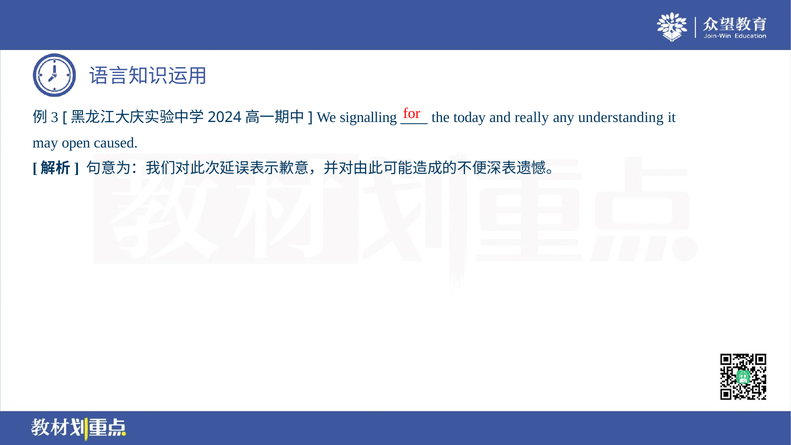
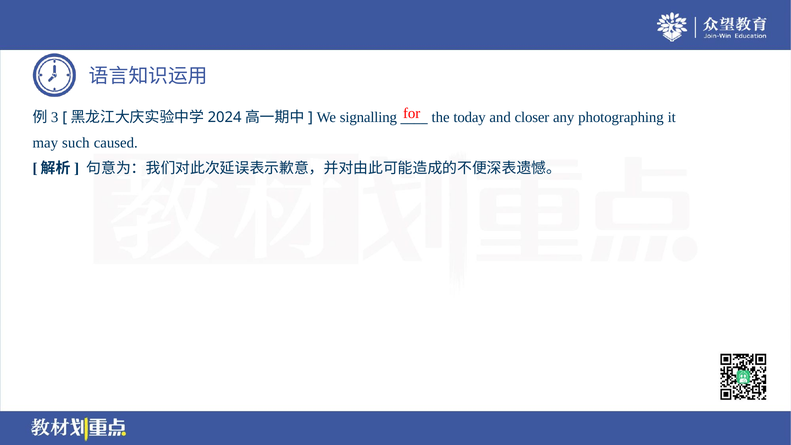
really: really -> closer
understanding: understanding -> photographing
open: open -> such
